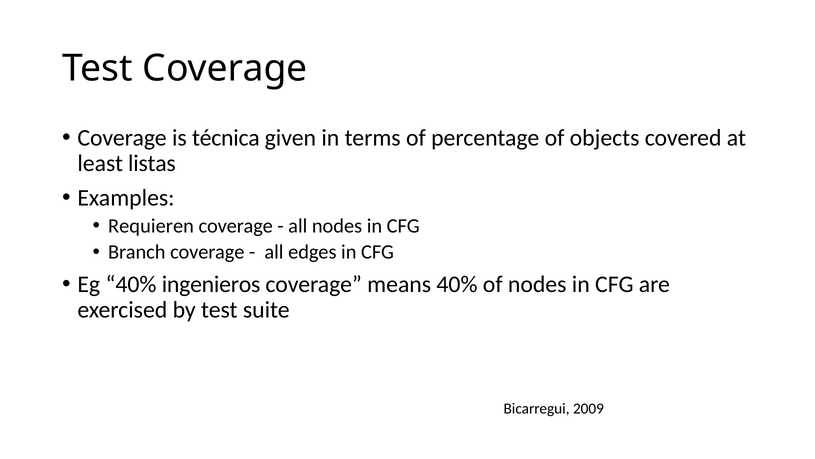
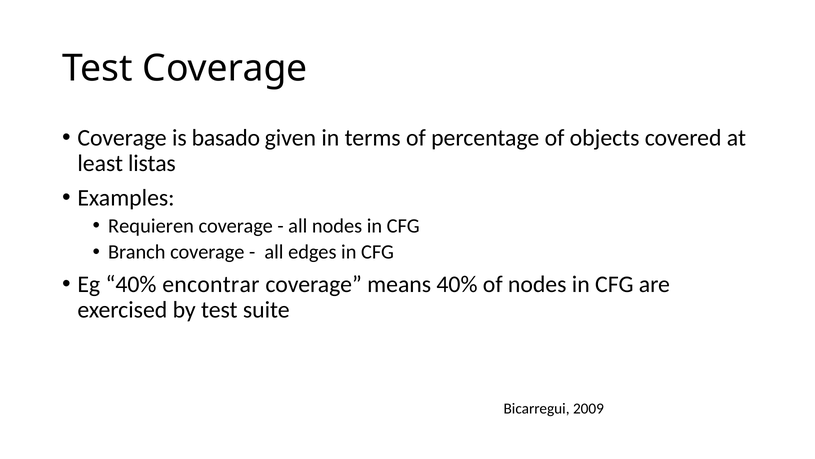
técnica: técnica -> basado
ingenieros: ingenieros -> encontrar
